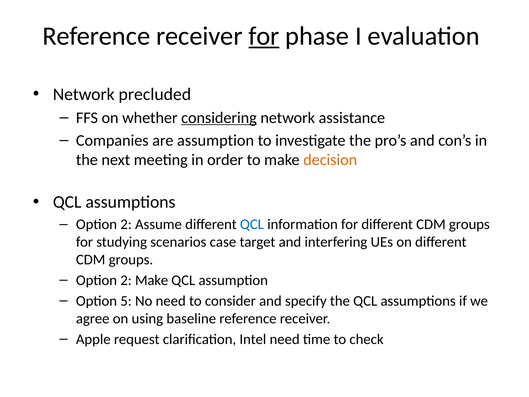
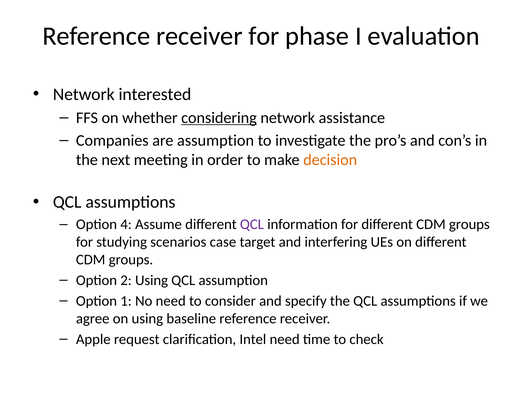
for at (264, 36) underline: present -> none
precluded: precluded -> interested
2 at (126, 224): 2 -> 4
QCL at (252, 224) colour: blue -> purple
2 Make: Make -> Using
5: 5 -> 1
